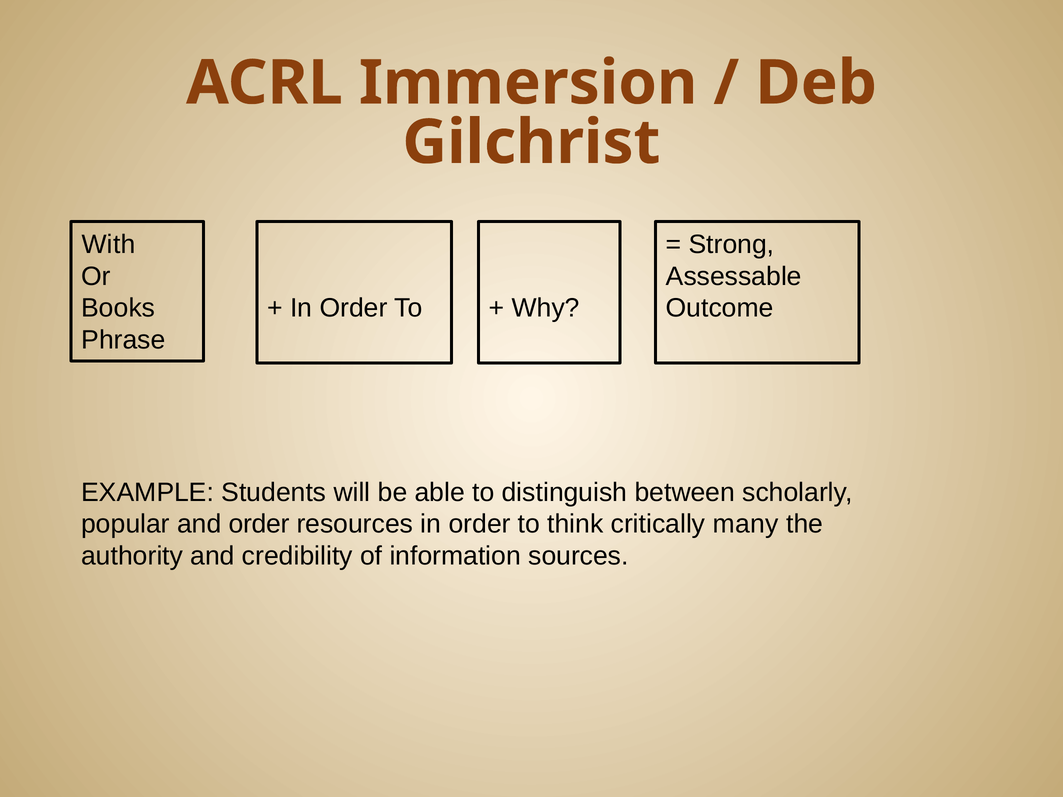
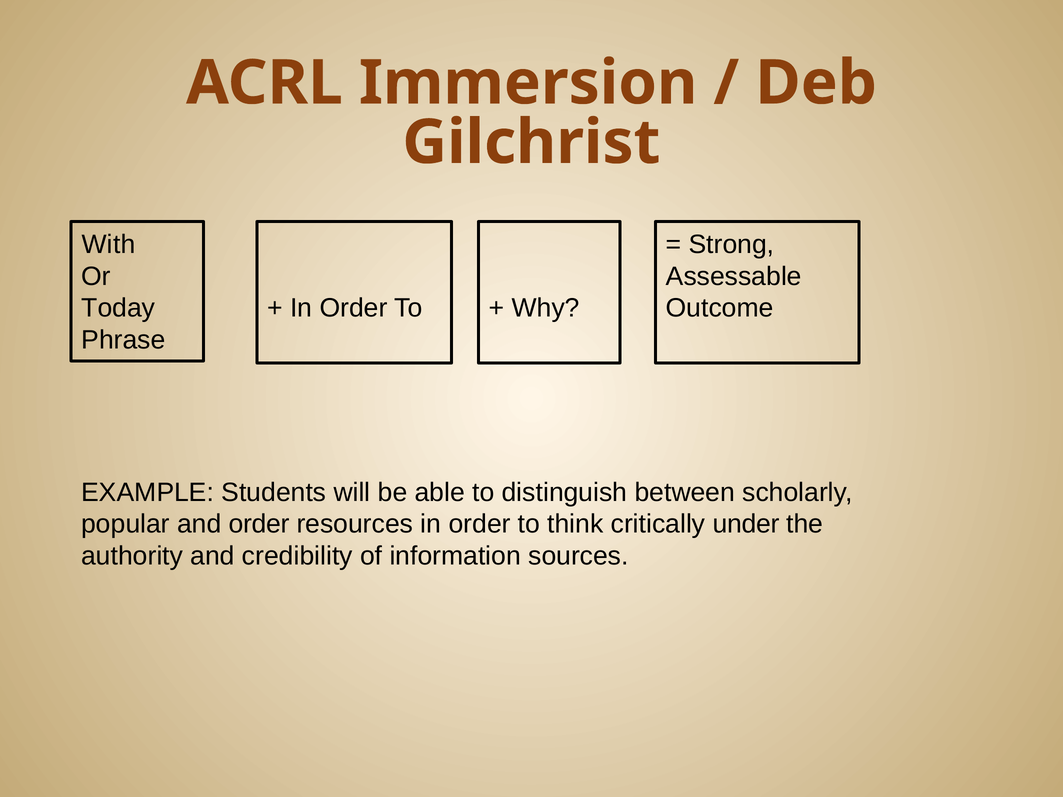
Books: Books -> Today
many: many -> under
